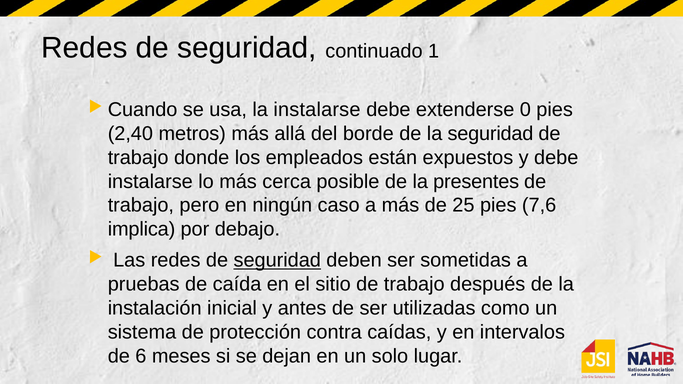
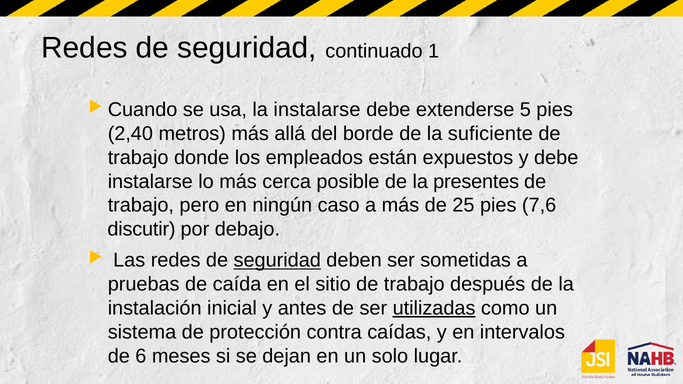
0: 0 -> 5
la seguridad: seguridad -> suficiente
implica: implica -> discutir
utilizadas underline: none -> present
